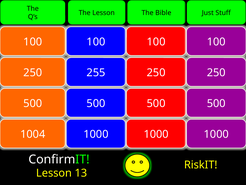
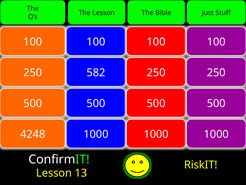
255: 255 -> 582
1004: 1004 -> 4248
